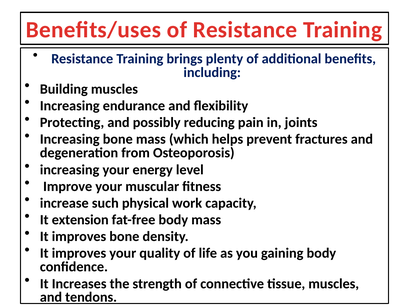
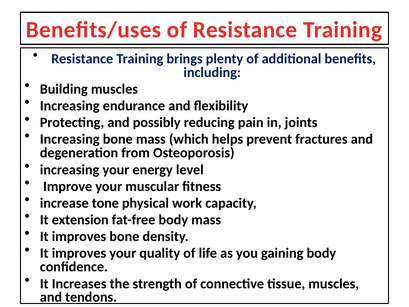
such: such -> tone
